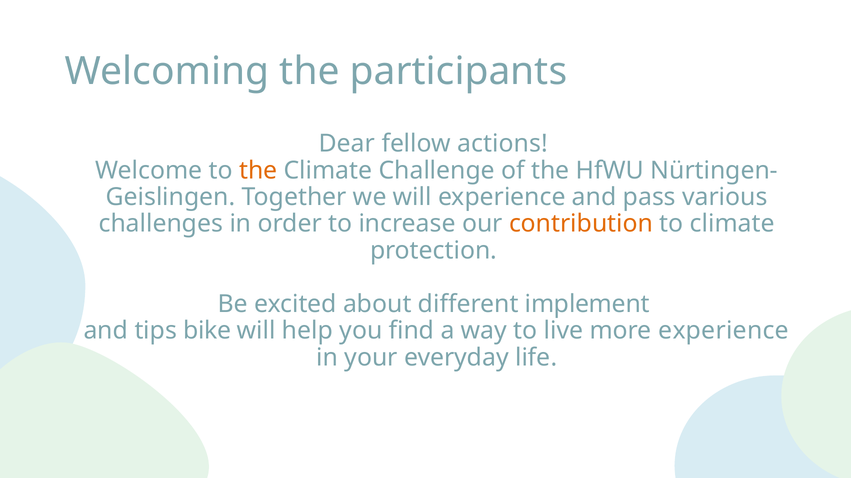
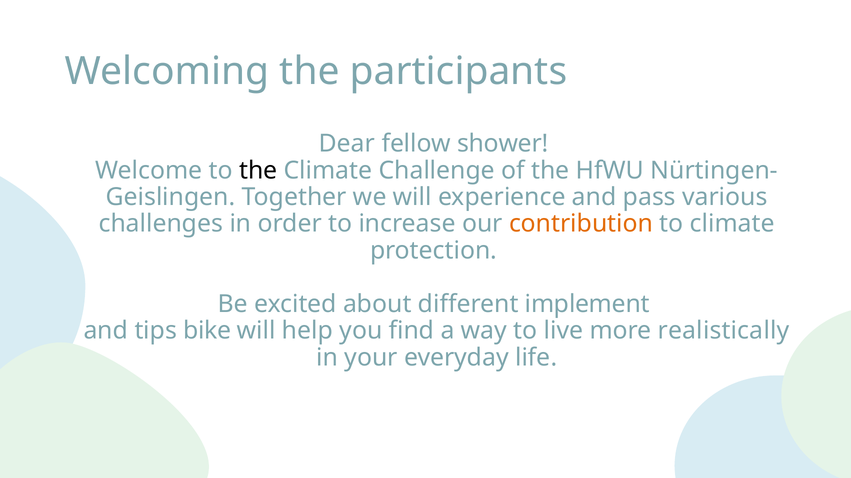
actions: actions -> shower
the at (258, 171) colour: orange -> black
more experience: experience -> realistically
